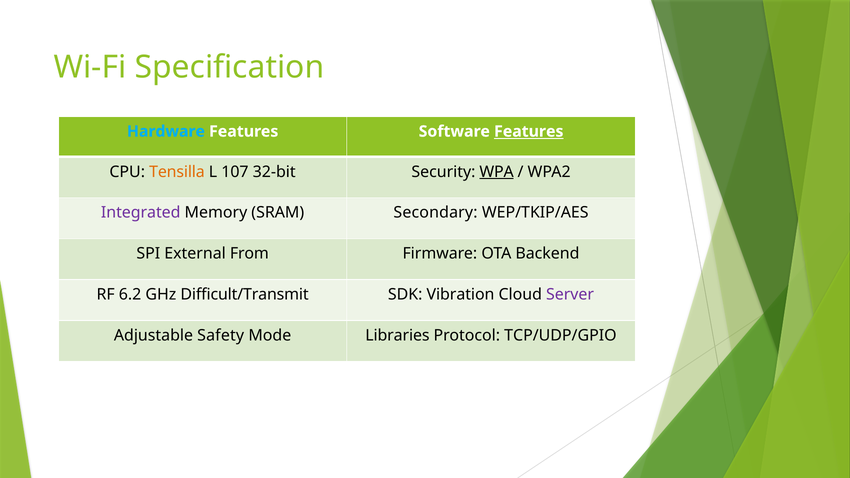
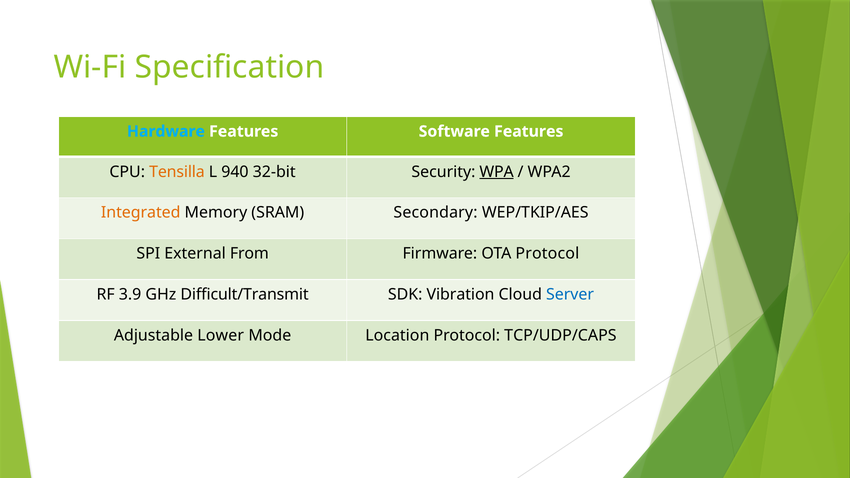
Features at (529, 131) underline: present -> none
107: 107 -> 940
Integrated colour: purple -> orange
OTA Backend: Backend -> Protocol
6.2: 6.2 -> 3.9
Server colour: purple -> blue
Safety: Safety -> Lower
Libraries: Libraries -> Location
TCP/UDP/GPIO: TCP/UDP/GPIO -> TCP/UDP/CAPS
